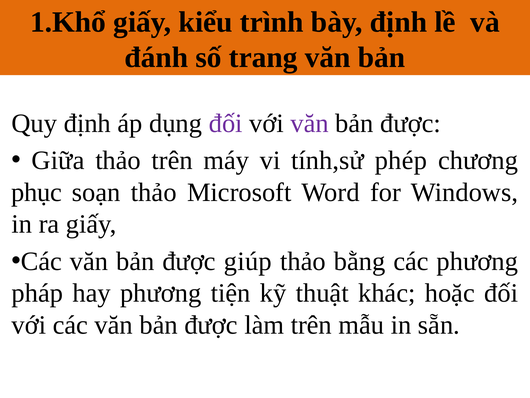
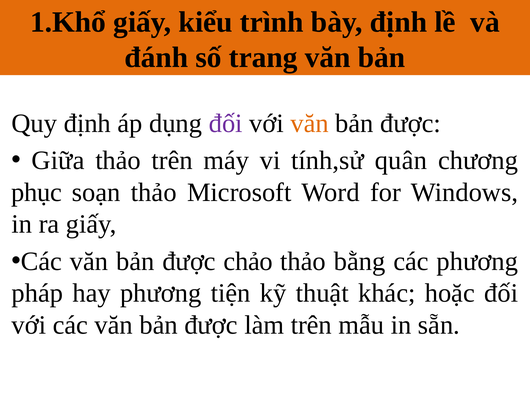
văn at (310, 123) colour: purple -> orange
phép: phép -> quân
giúp: giúp -> chảo
